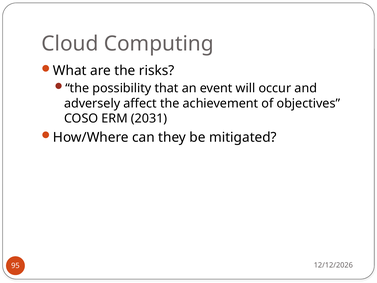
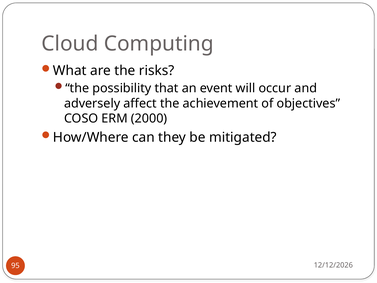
2031: 2031 -> 2000
